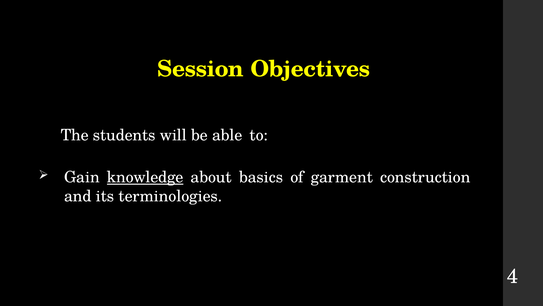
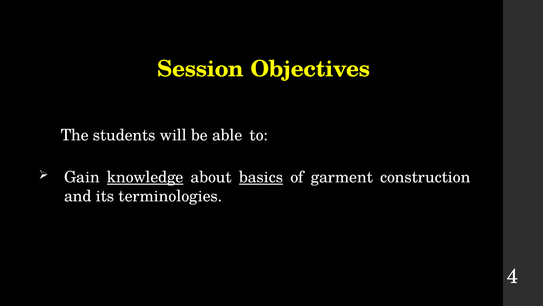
basics underline: none -> present
